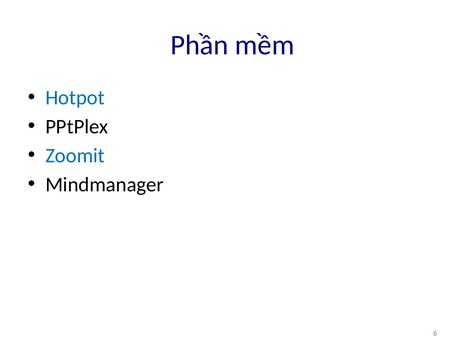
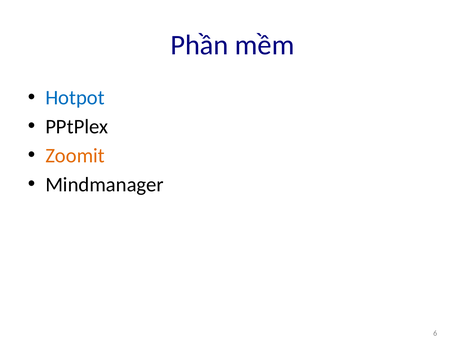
Zoomit colour: blue -> orange
